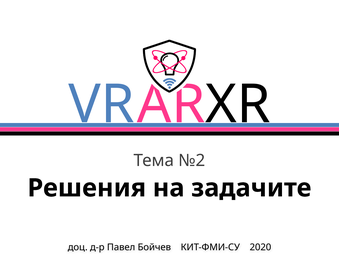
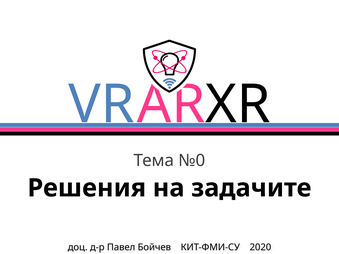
№2: №2 -> №0
